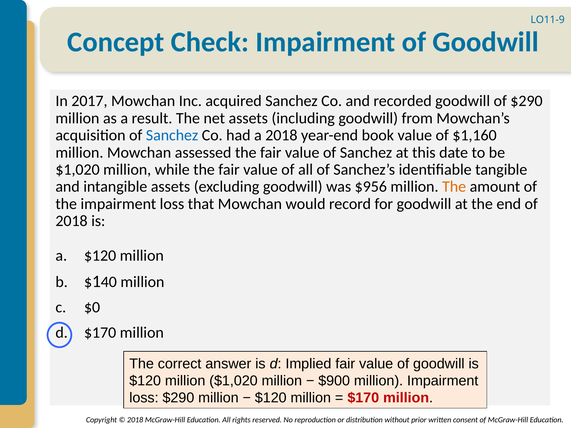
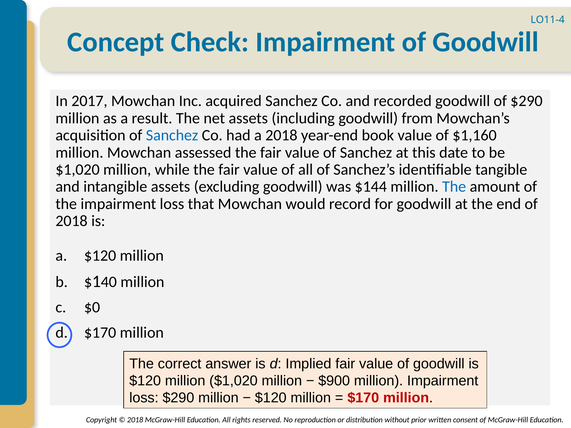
LO11-9: LO11-9 -> LO11-4
$956: $956 -> $144
The at (454, 187) colour: orange -> blue
